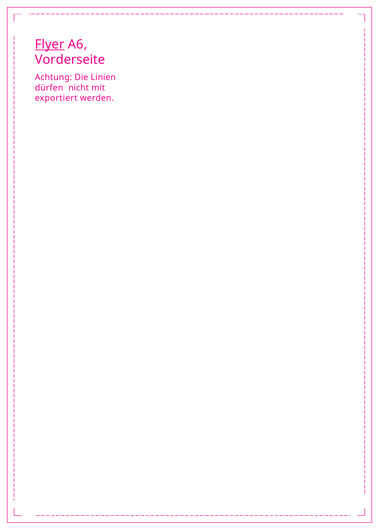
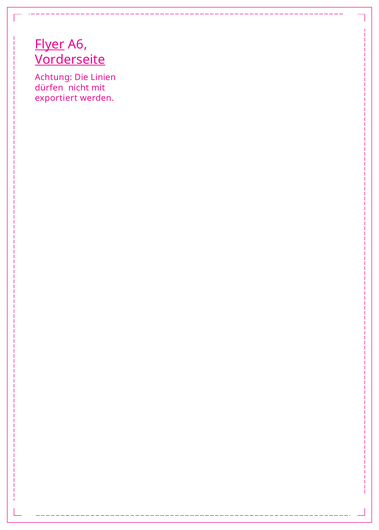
Vorderseite underline: none -> present
